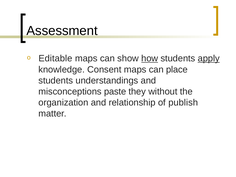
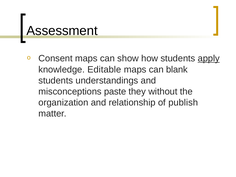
Editable: Editable -> Consent
how underline: present -> none
Consent: Consent -> Editable
place: place -> blank
